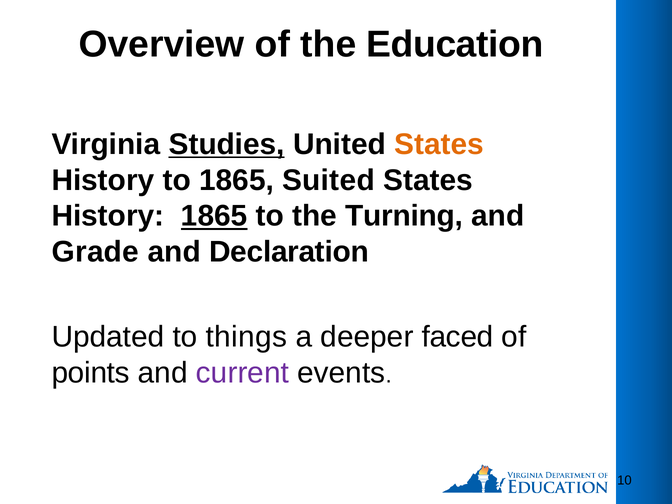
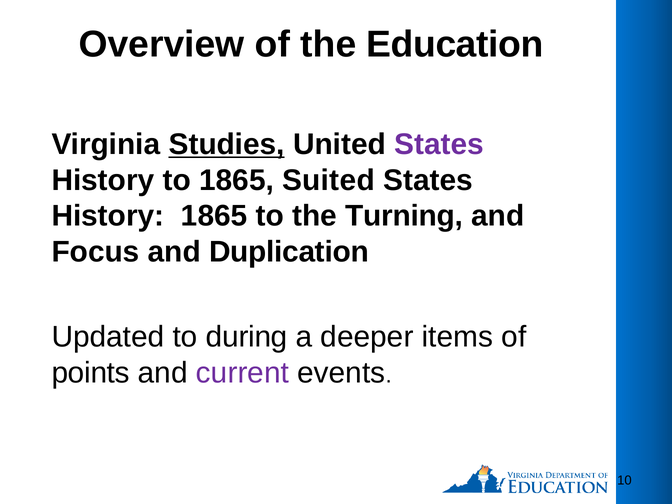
States at (439, 144) colour: orange -> purple
1865 at (214, 216) underline: present -> none
Grade: Grade -> Focus
Declaration: Declaration -> Duplication
things: things -> during
faced: faced -> items
